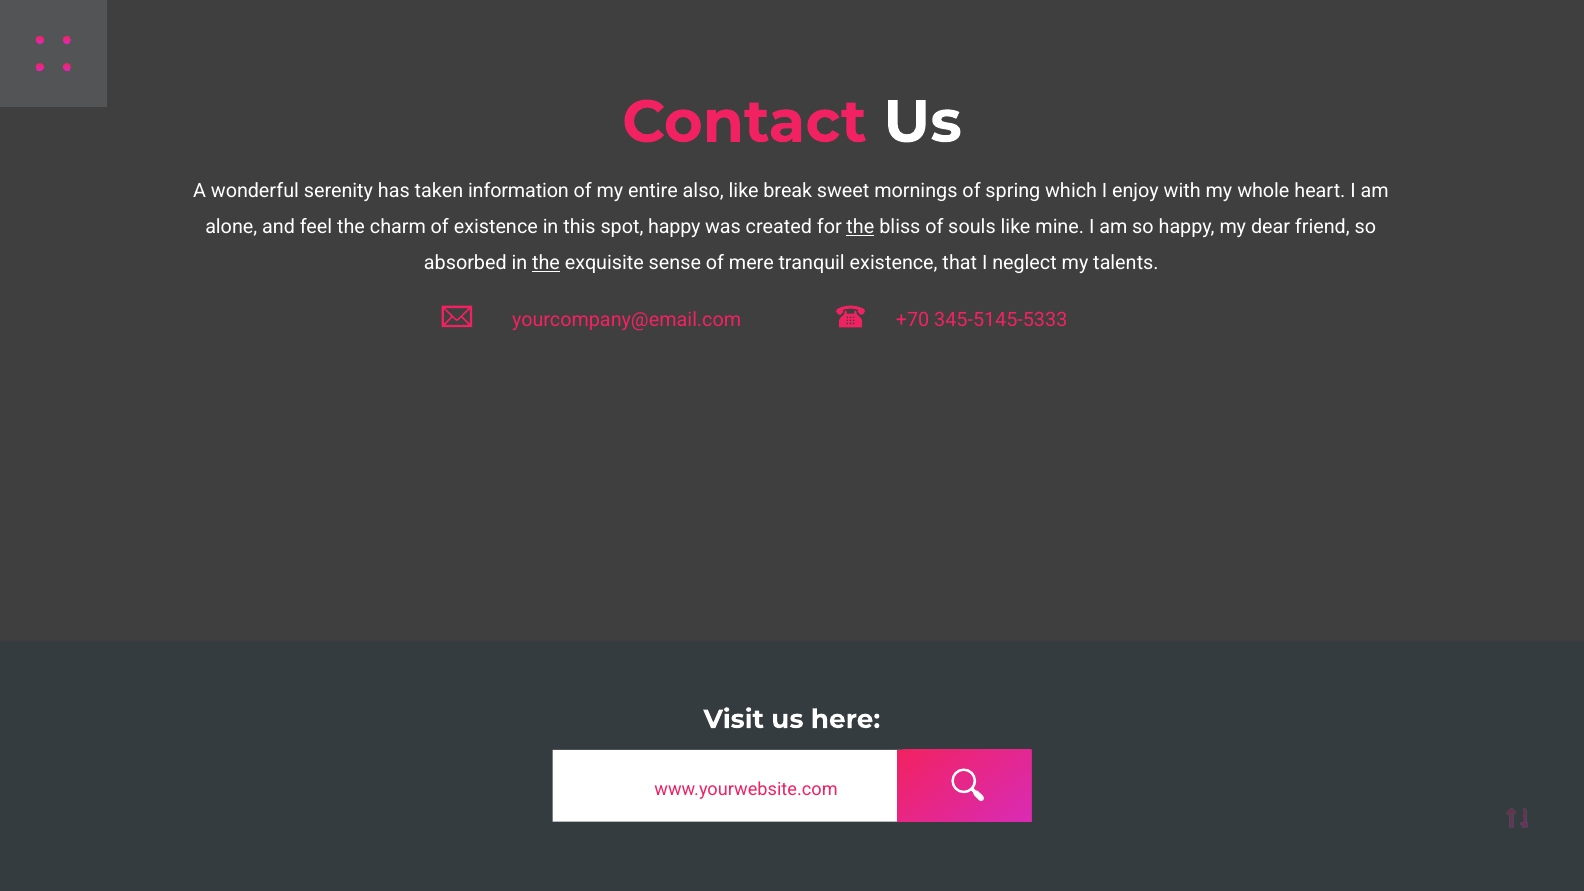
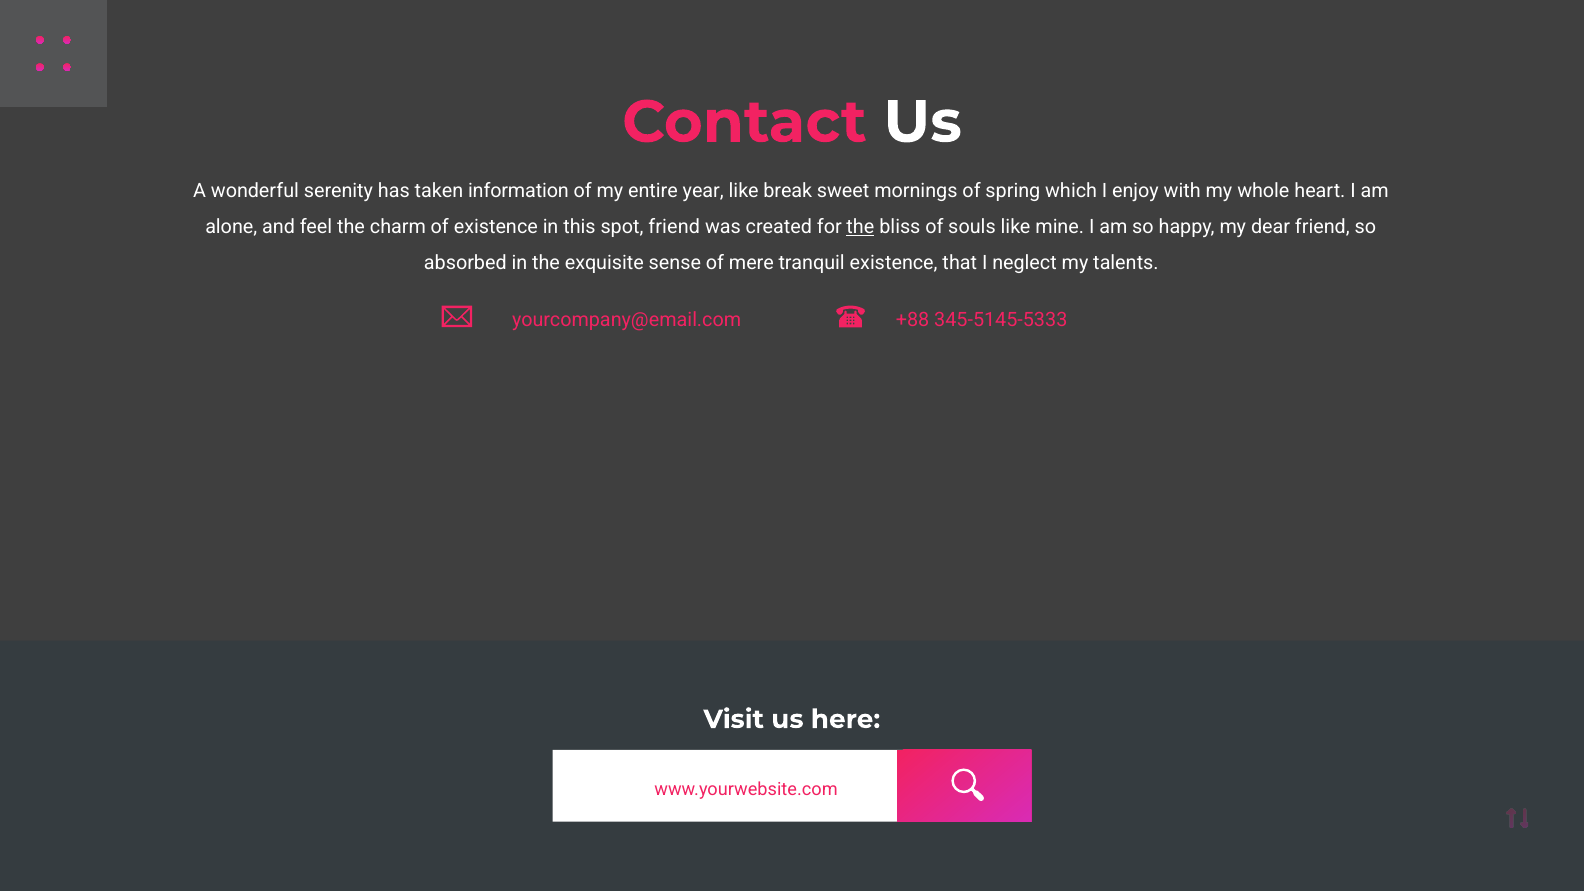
also: also -> year
spot happy: happy -> friend
the at (546, 263) underline: present -> none
+70: +70 -> +88
